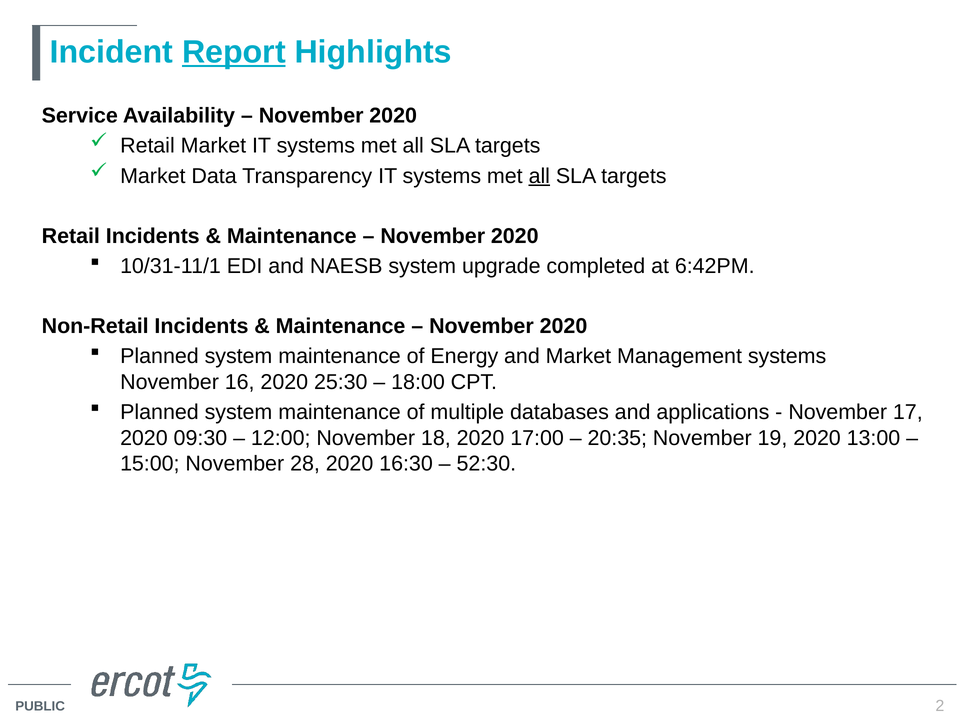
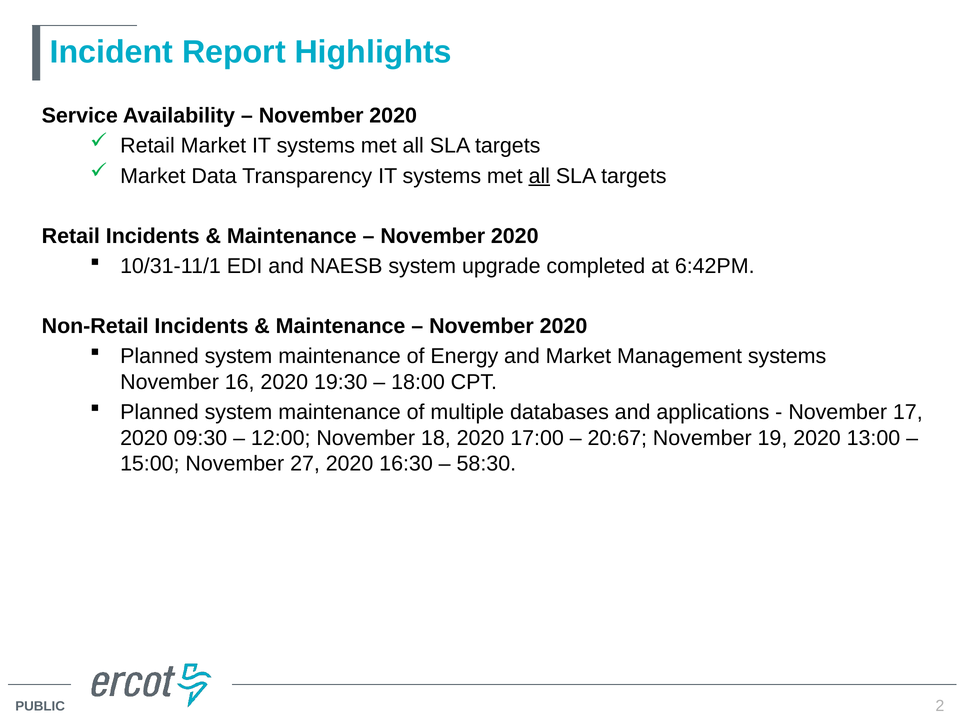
Report underline: present -> none
25:30: 25:30 -> 19:30
20:35: 20:35 -> 20:67
28: 28 -> 27
52:30: 52:30 -> 58:30
